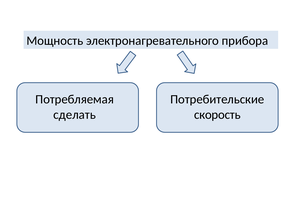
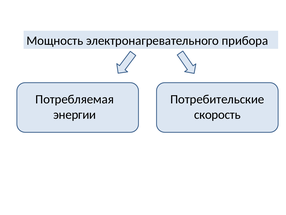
сделать: сделать -> энергии
